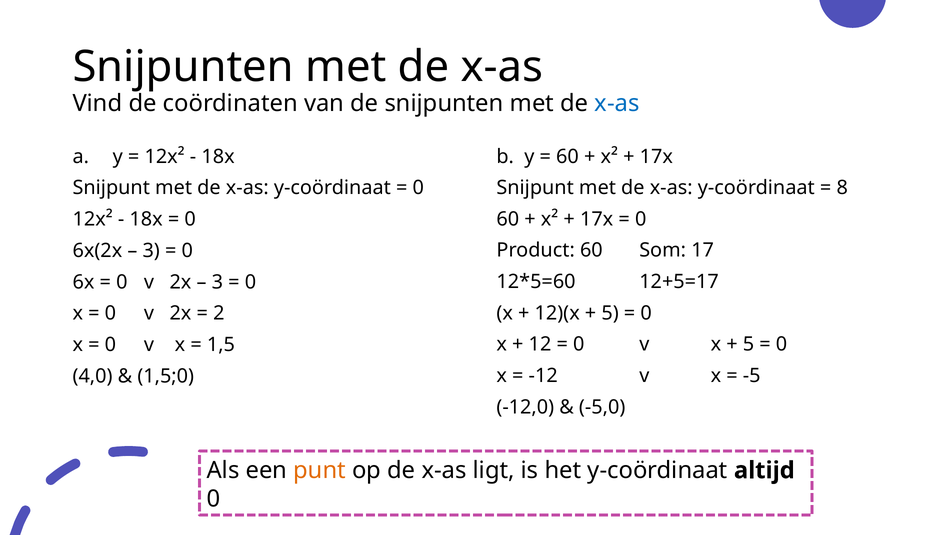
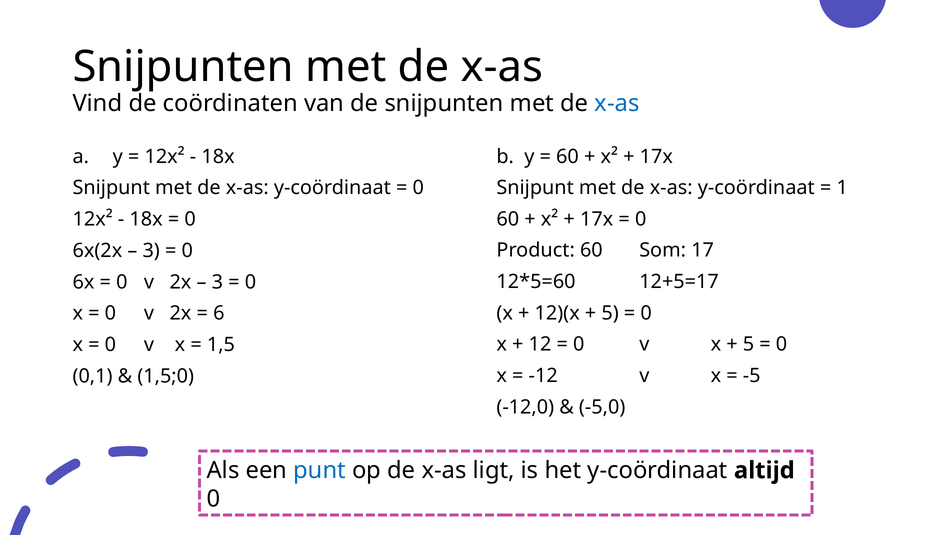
8: 8 -> 1
2: 2 -> 6
4,0: 4,0 -> 0,1
punt colour: orange -> blue
